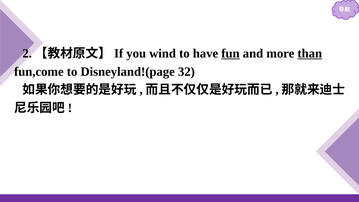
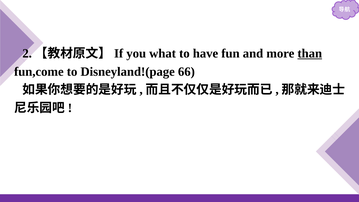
wind: wind -> what
fun underline: present -> none
32: 32 -> 66
